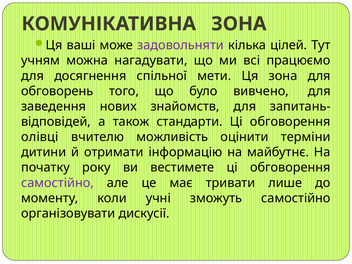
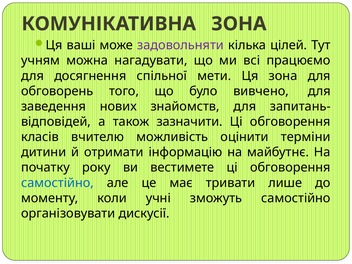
стандарти: стандарти -> зазначити
олівці: олівці -> класів
самостійно at (57, 183) colour: purple -> blue
